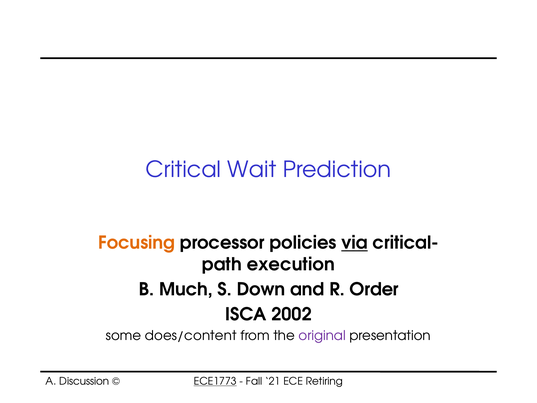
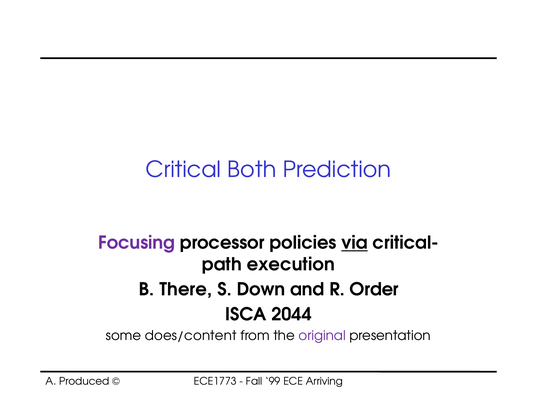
Wait: Wait -> Both
Focusing colour: orange -> purple
Much: Much -> There
2002: 2002 -> 2044
Discussion: Discussion -> Produced
ECE1773 underline: present -> none
21: 21 -> 99
Retiring: Retiring -> Arriving
